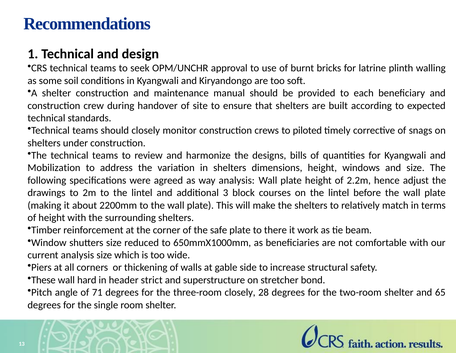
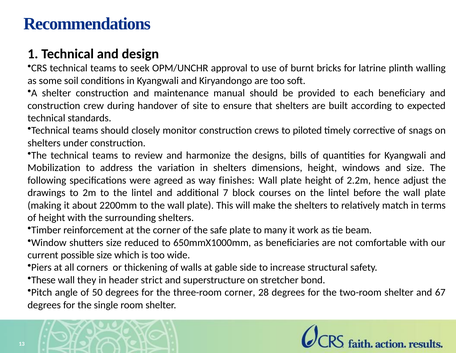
way analysis: analysis -> finishes
3: 3 -> 7
there: there -> many
current analysis: analysis -> possible
hard: hard -> they
71: 71 -> 50
three-room closely: closely -> corner
65: 65 -> 67
